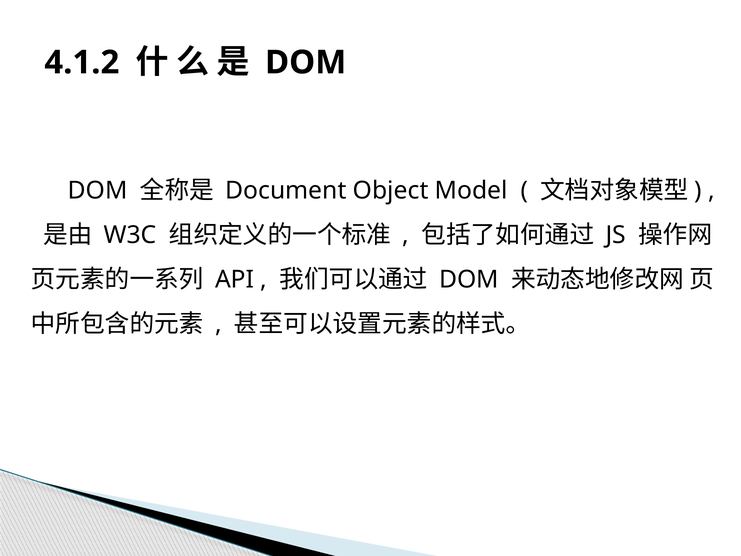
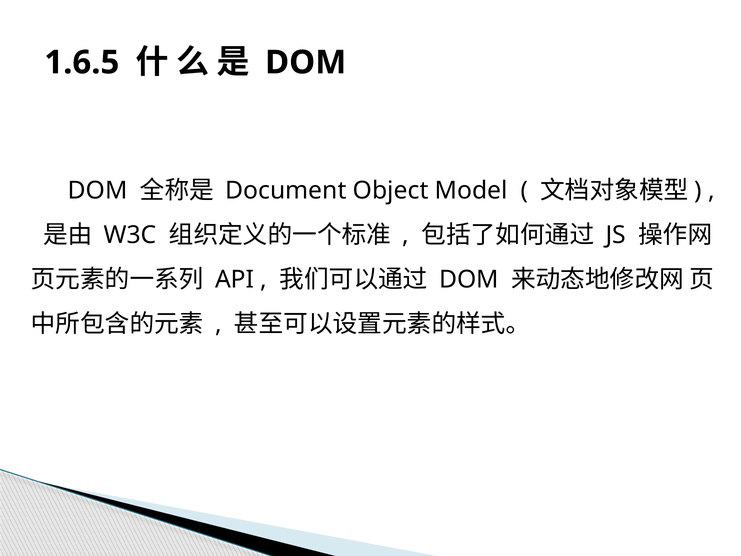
4.1.2: 4.1.2 -> 1.6.5
